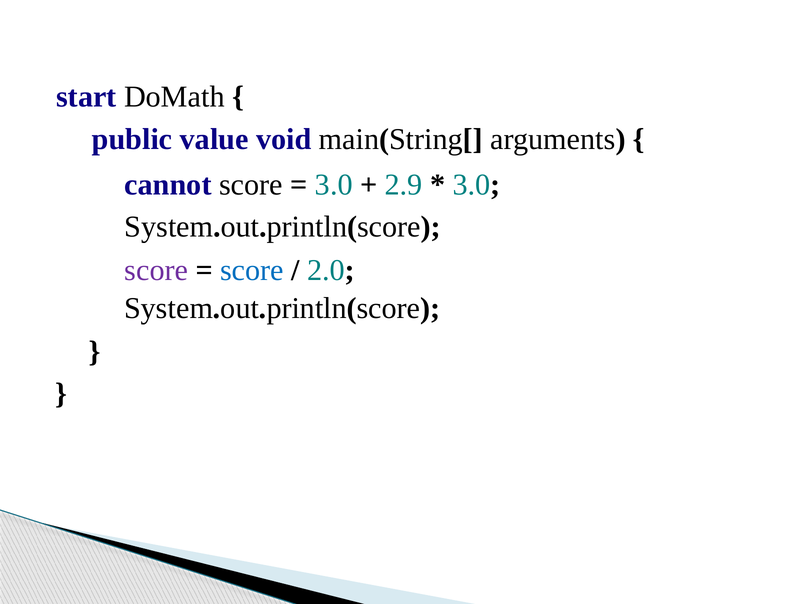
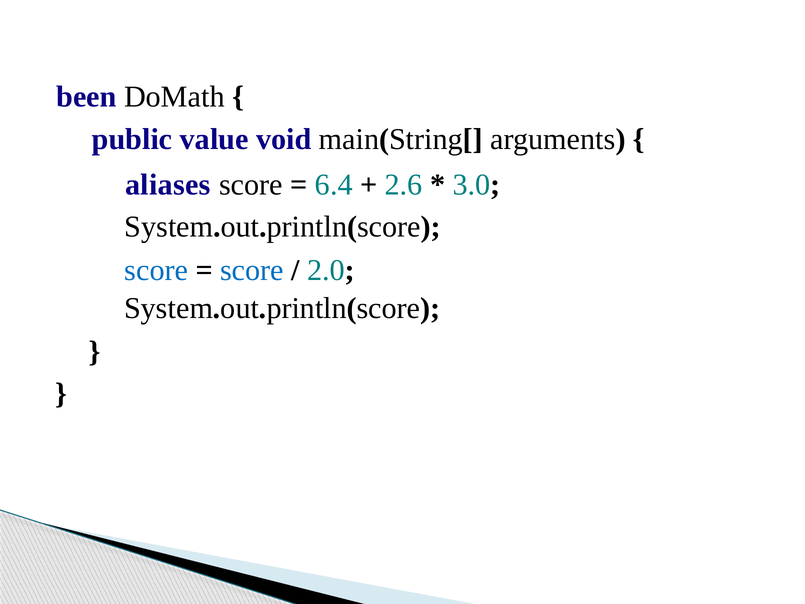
start: start -> been
cannot: cannot -> aliases
3.0 at (334, 185): 3.0 -> 6.4
2.9: 2.9 -> 2.6
score at (156, 270) colour: purple -> blue
